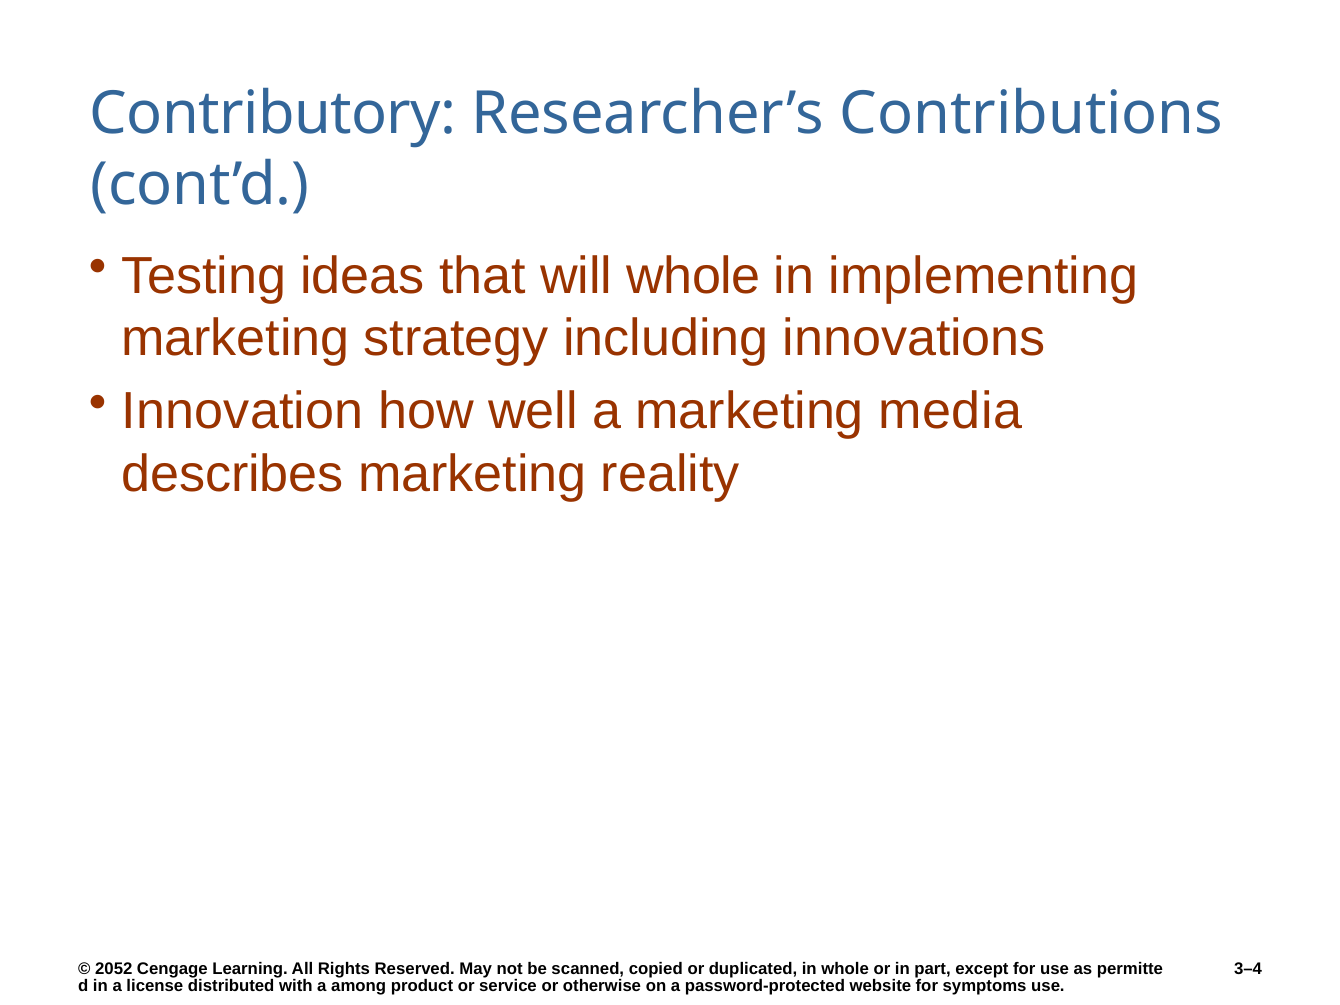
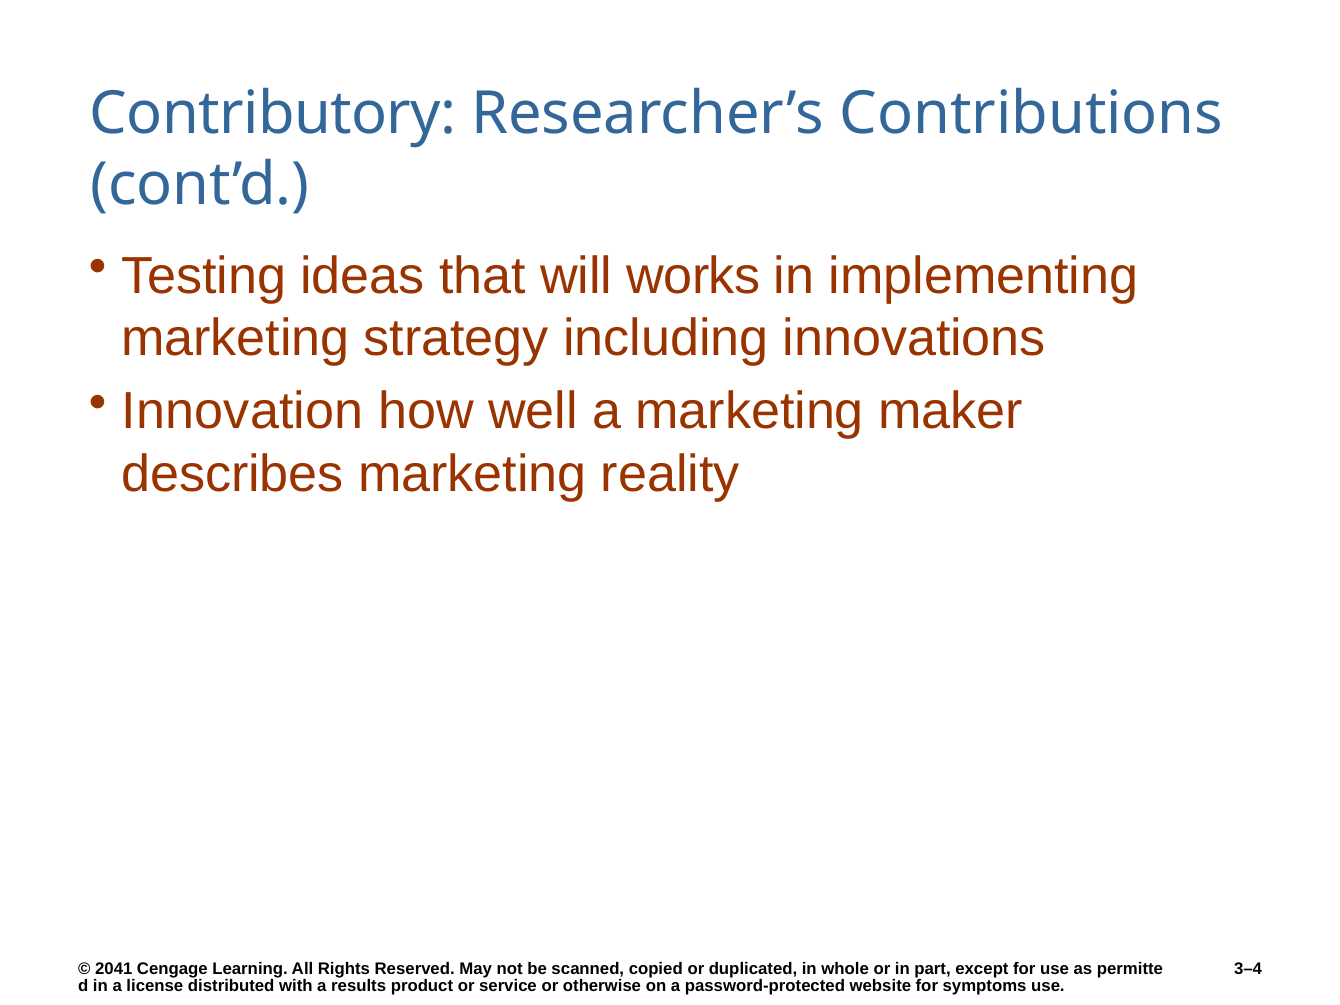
will whole: whole -> works
media: media -> maker
2052: 2052 -> 2041
among: among -> results
